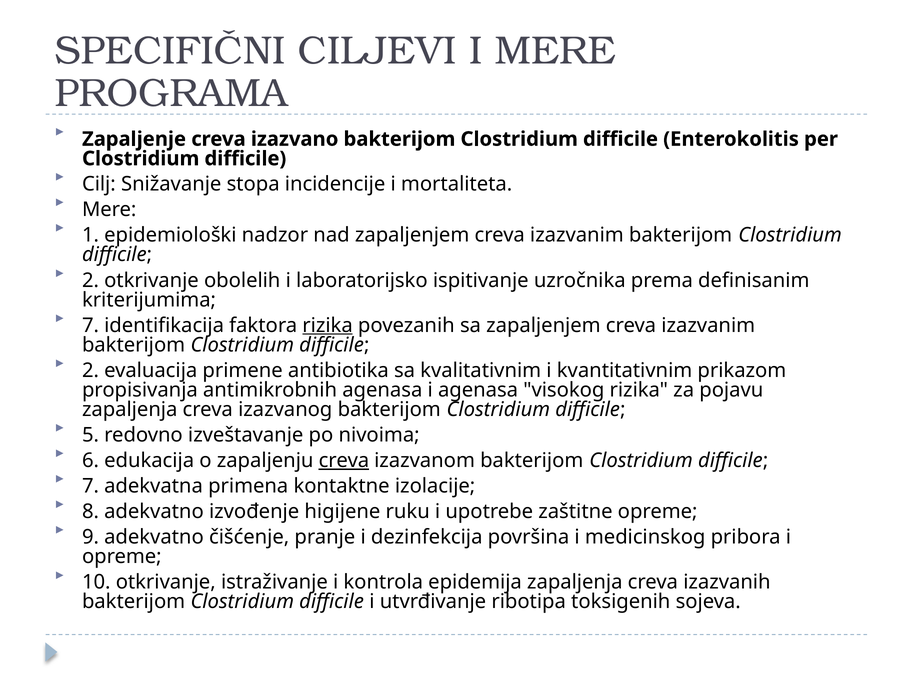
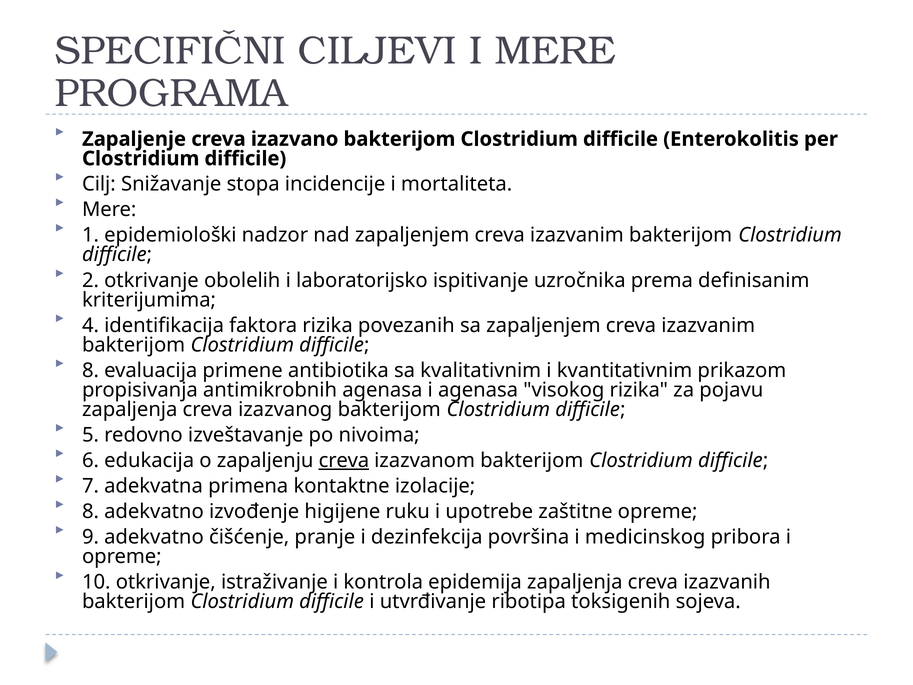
7 at (91, 325): 7 -> 4
rizika at (328, 325) underline: present -> none
2 at (91, 370): 2 -> 8
